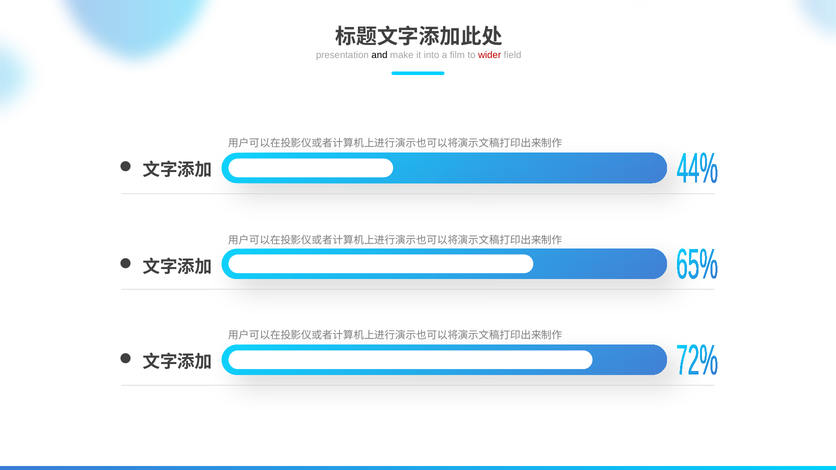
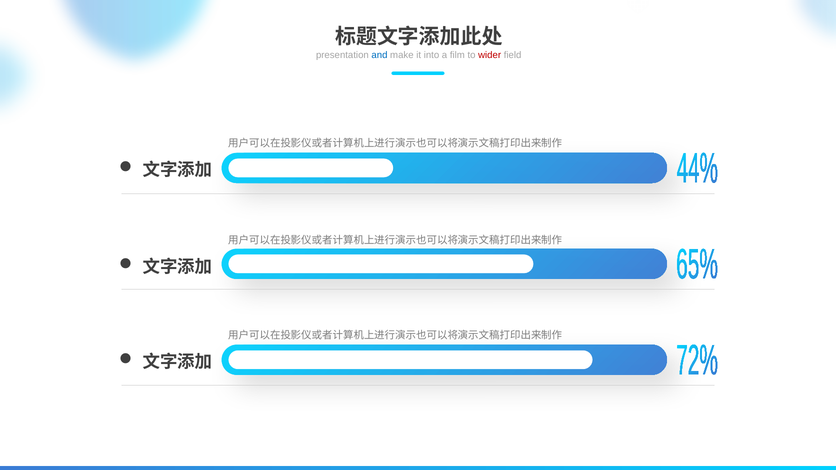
and colour: black -> blue
